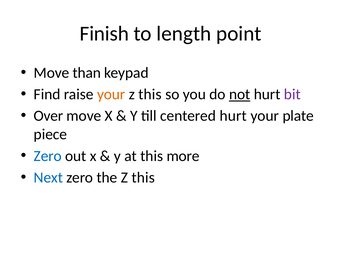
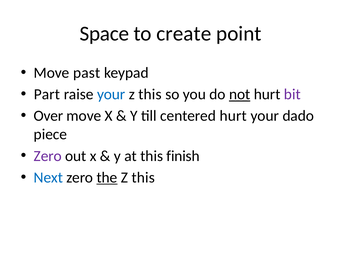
Finish: Finish -> Space
length: length -> create
than: than -> past
Find: Find -> Part
your at (111, 94) colour: orange -> blue
plate: plate -> dado
Zero at (48, 156) colour: blue -> purple
more: more -> finish
the underline: none -> present
